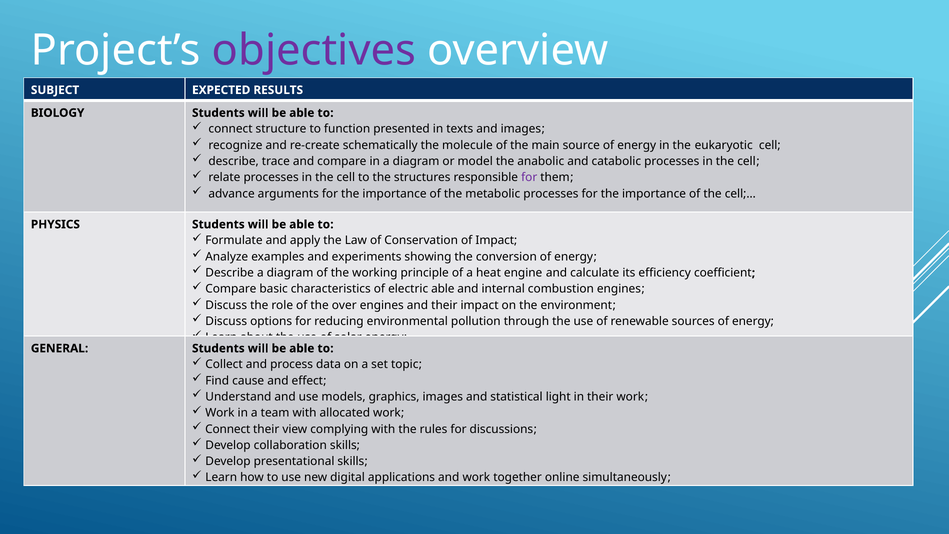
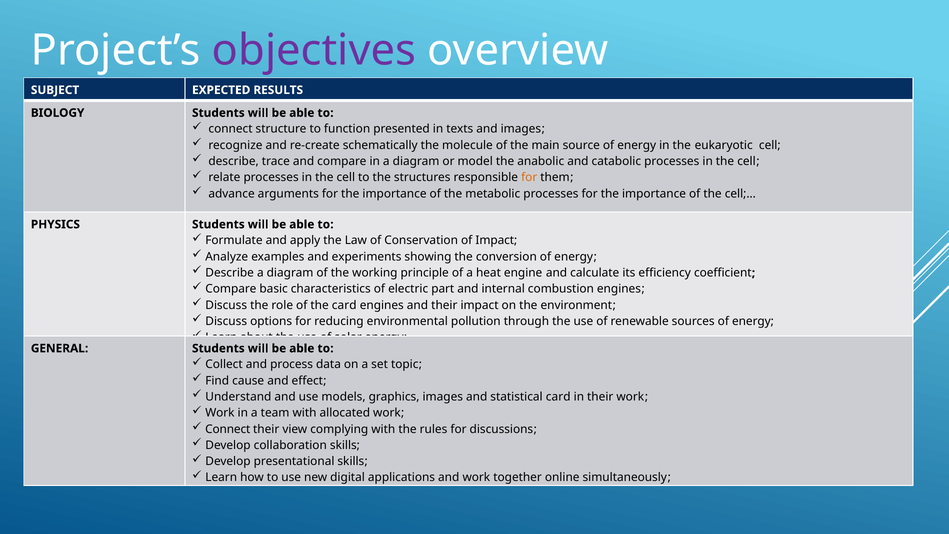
for at (529, 177) colour: purple -> orange
electric able: able -> part
the over: over -> card
statistical light: light -> card
